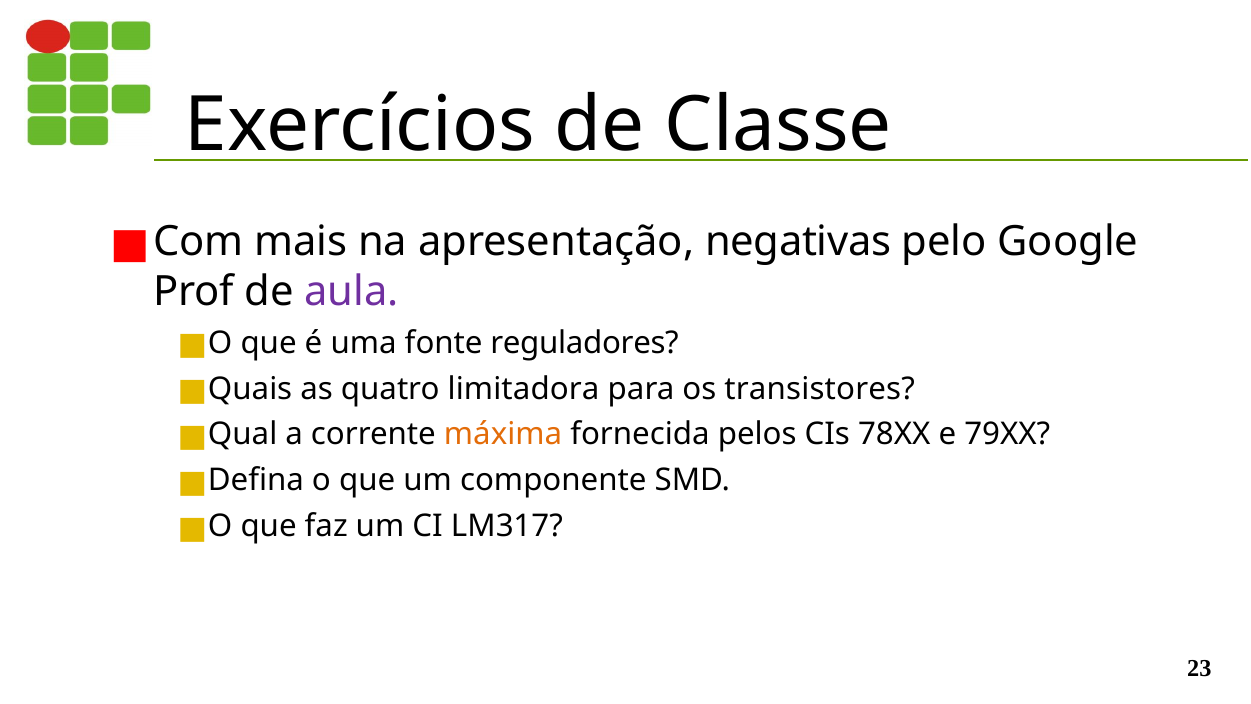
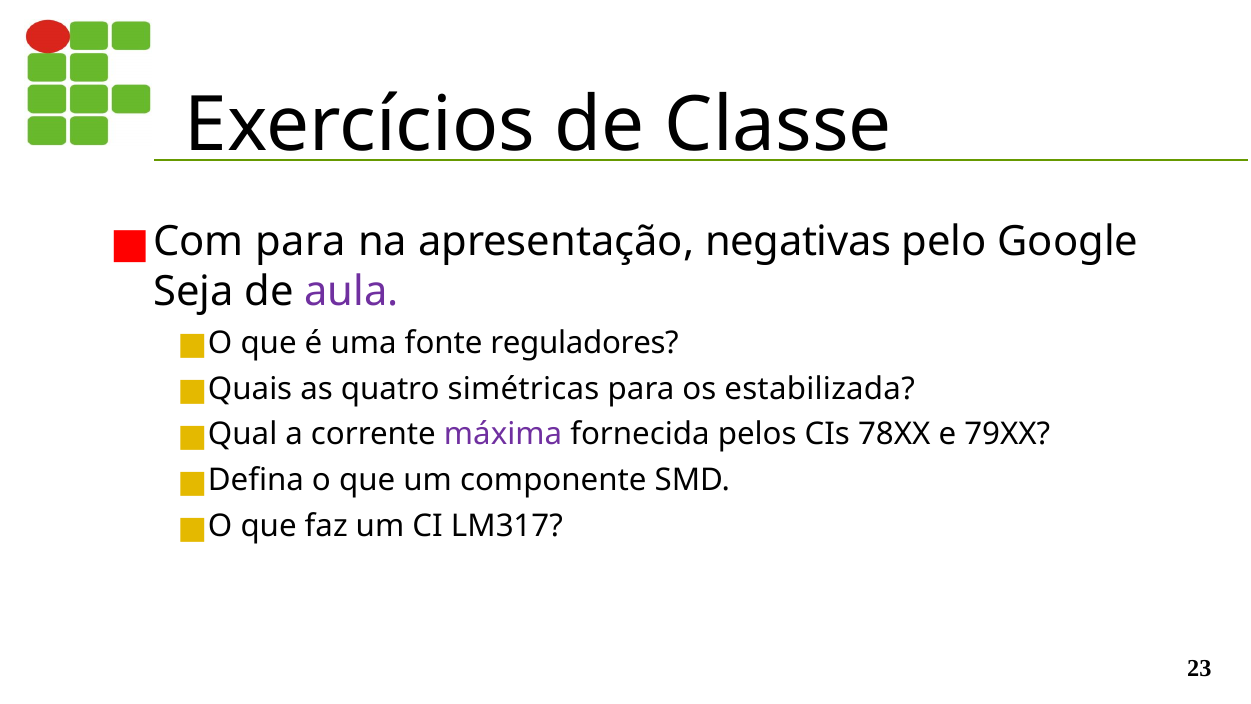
Com mais: mais -> para
Prof: Prof -> Seja
limitadora: limitadora -> simétricas
transistores: transistores -> estabilizada
máxima colour: orange -> purple
